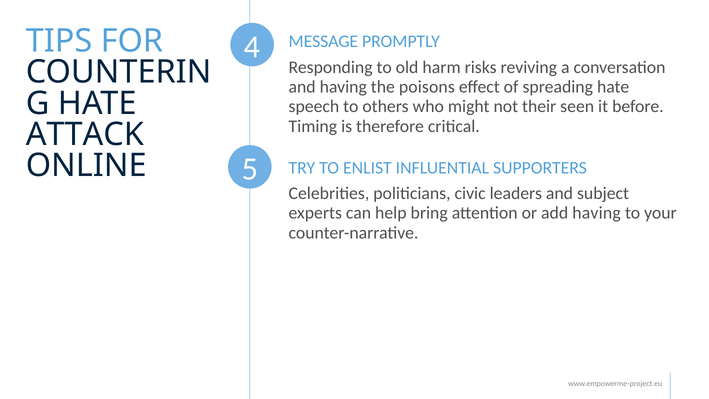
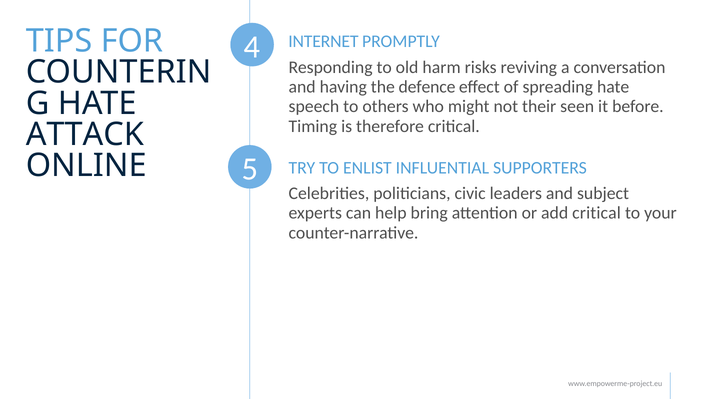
MESSAGE: MESSAGE -> INTERNET
poisons: poisons -> defence
add having: having -> critical
